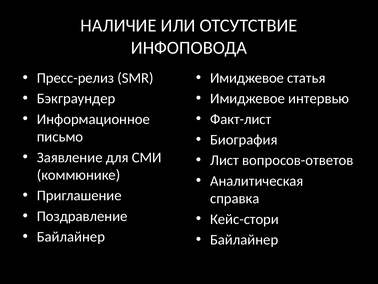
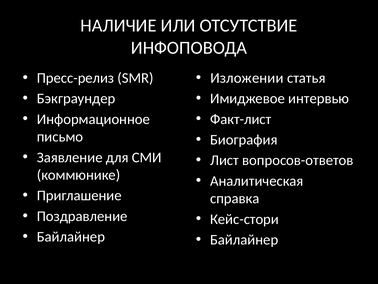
Имиджевое at (247, 78): Имиджевое -> Изложении
